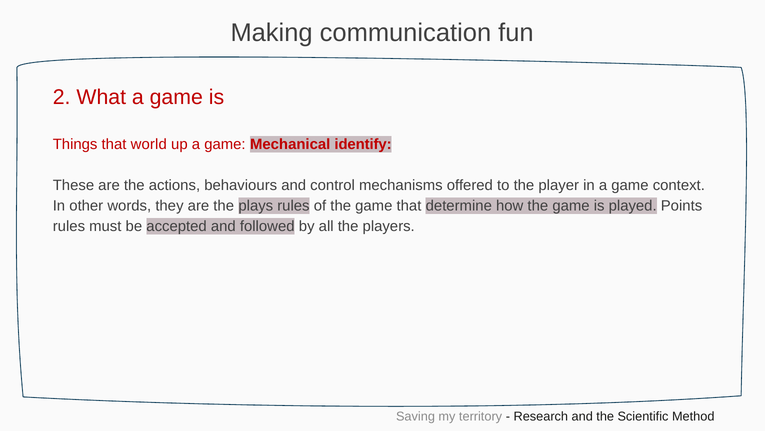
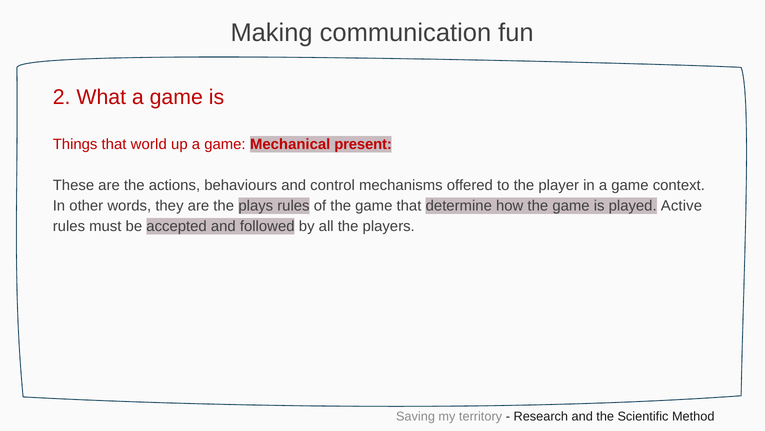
identify: identify -> present
Points: Points -> Active
